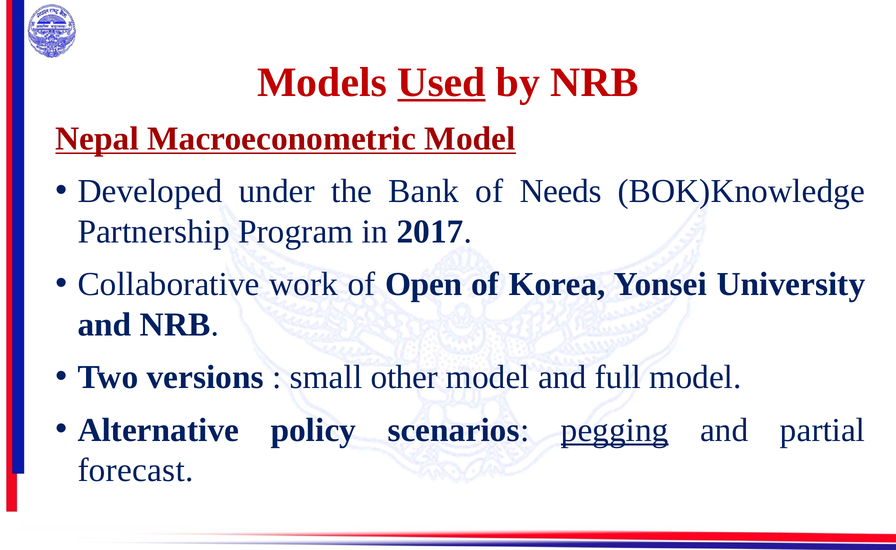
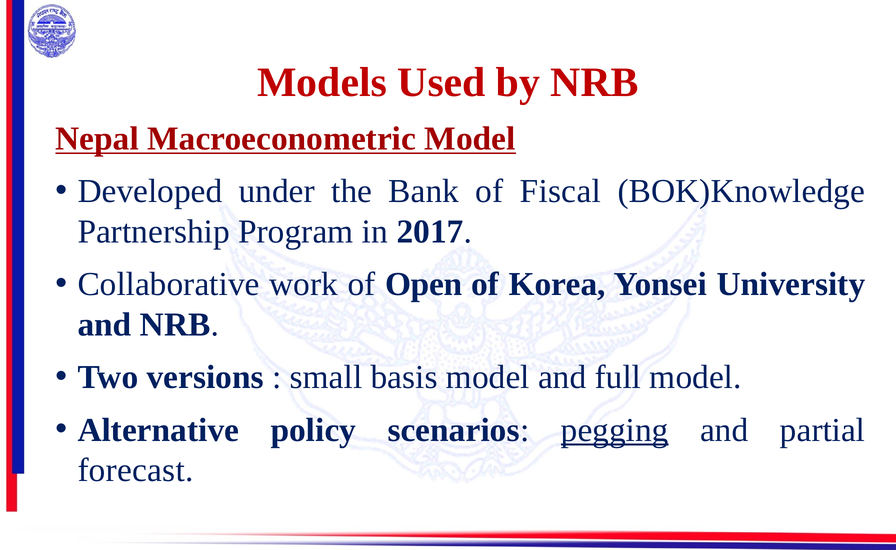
Used underline: present -> none
Needs: Needs -> Fiscal
other: other -> basis
